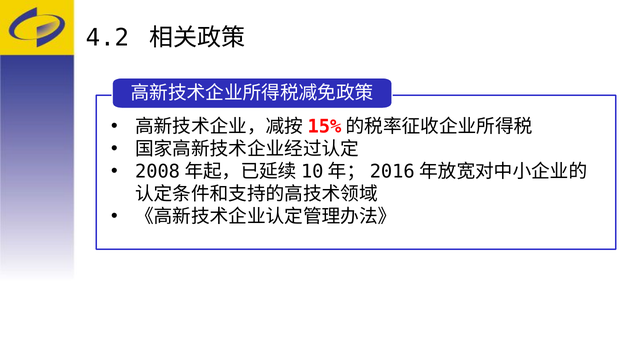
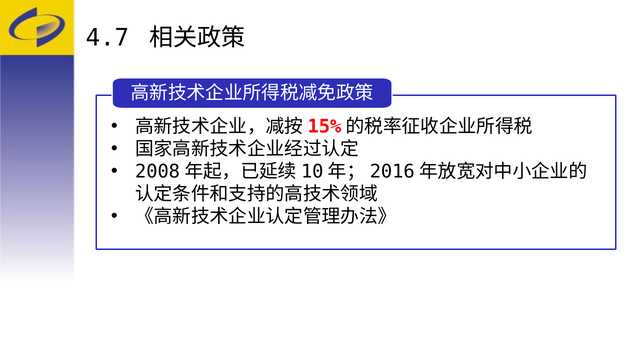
4.2: 4.2 -> 4.7
